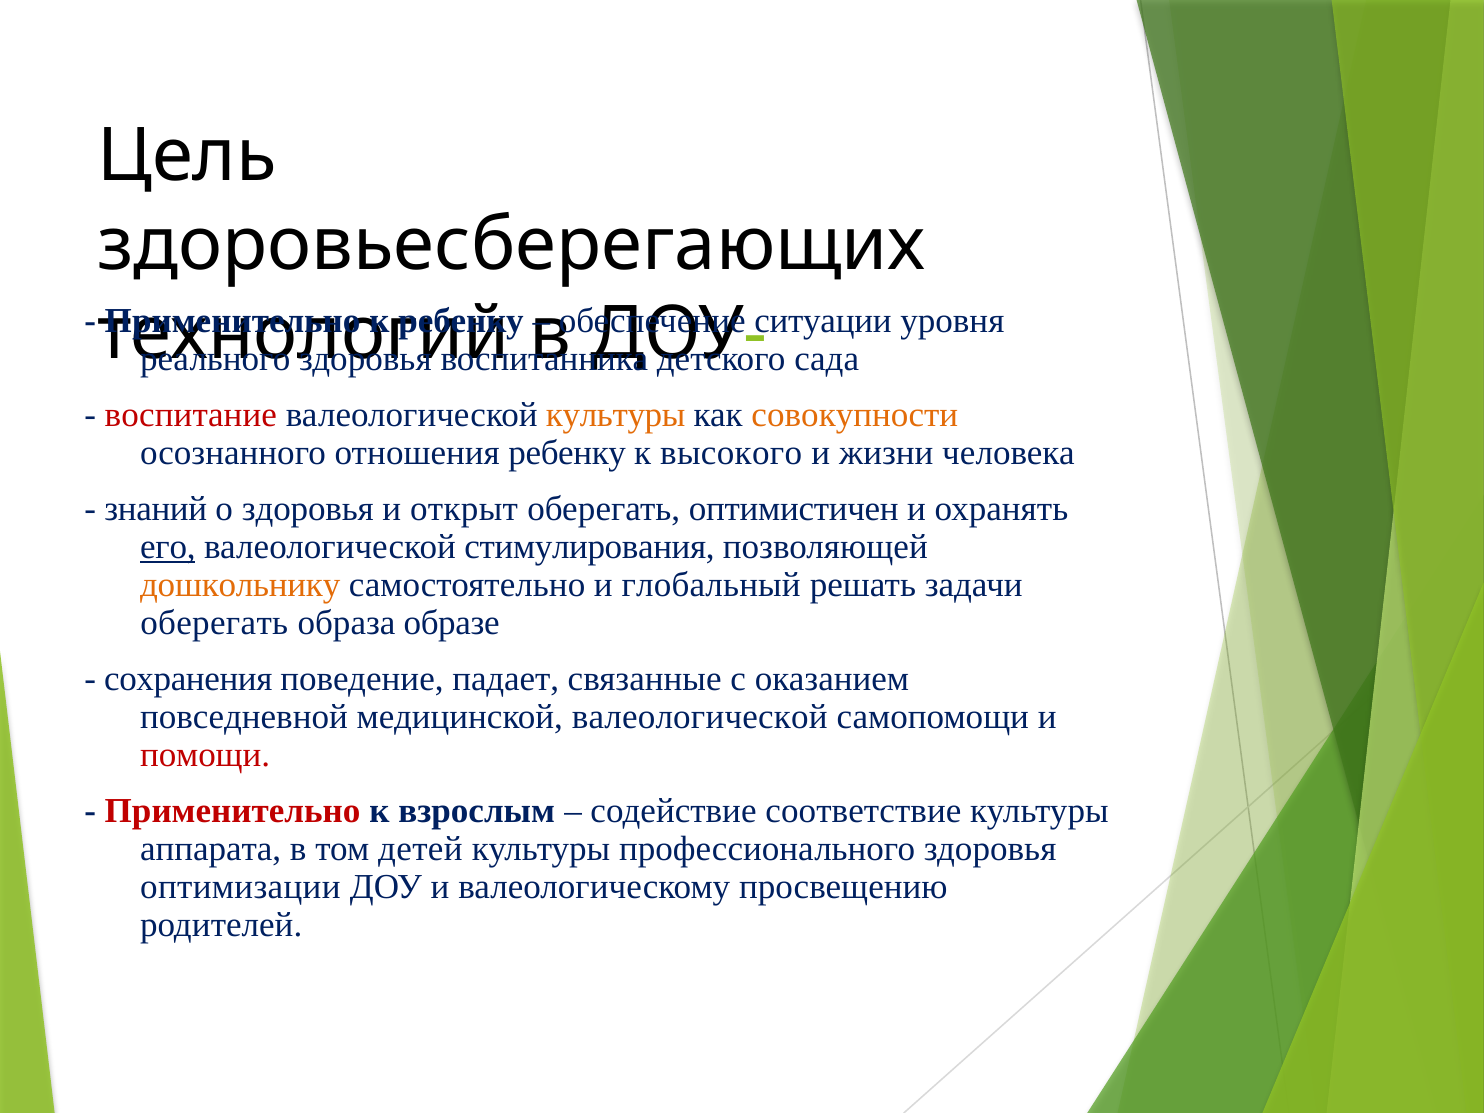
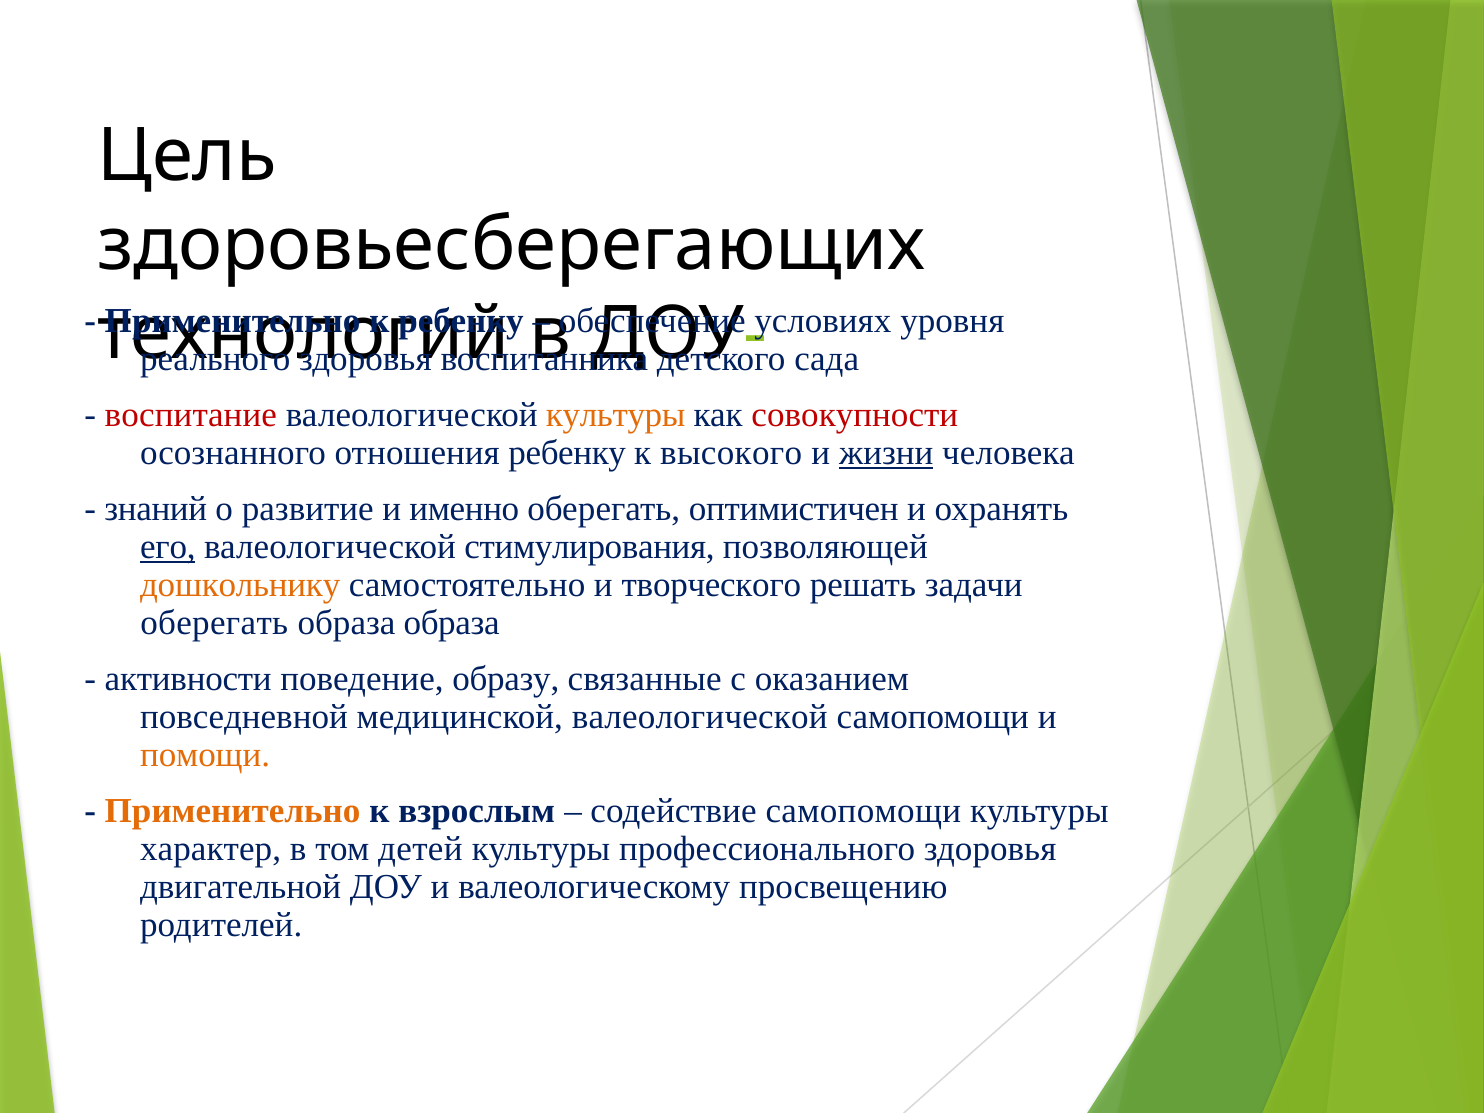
ситуации: ситуации -> условиях
совокупности colour: orange -> red
жизни underline: none -> present
о здоровья: здоровья -> развитие
открыт: открыт -> именно
глобальный: глобальный -> творческого
образа образе: образе -> образа
сохранения: сохранения -> активности
падает: падает -> образу
помощи colour: red -> orange
Применительно at (233, 811) colour: red -> orange
содействие соответствие: соответствие -> самопомощи
аппарата: аппарата -> характер
оптимизации: оптимизации -> двигательной
